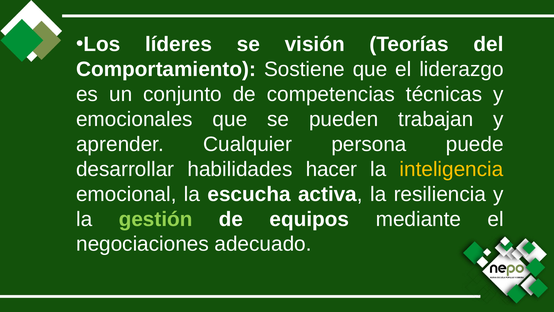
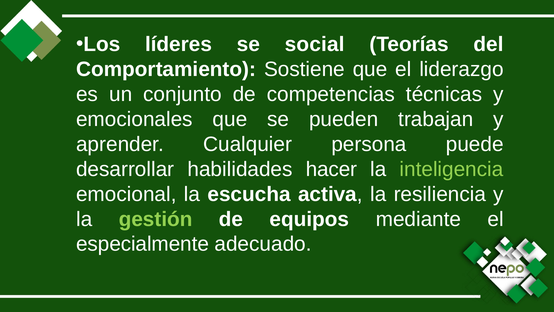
visión: visión -> social
inteligencia colour: yellow -> light green
negociaciones: negociaciones -> especialmente
